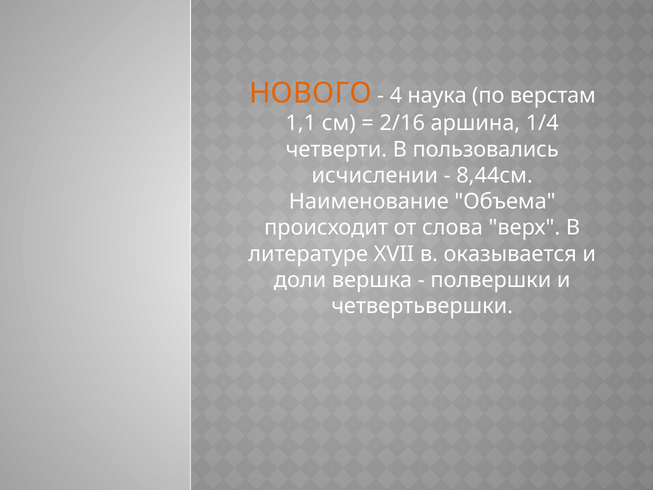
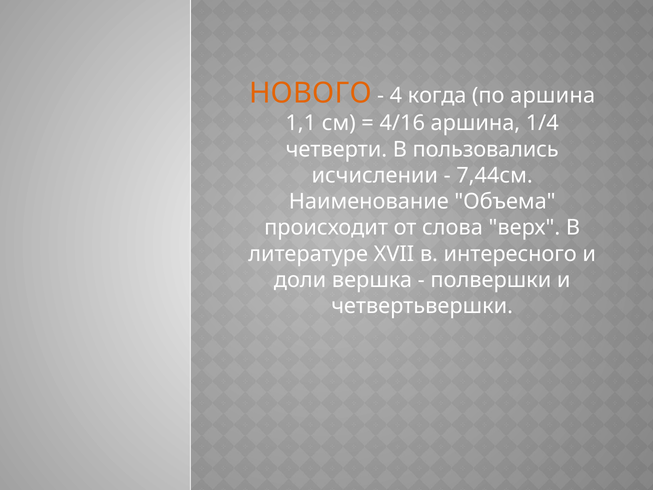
наука: наука -> когда
по верстам: верстам -> аршина
2/16: 2/16 -> 4/16
8,44см: 8,44см -> 7,44см
оказывается: оказывается -> интересного
